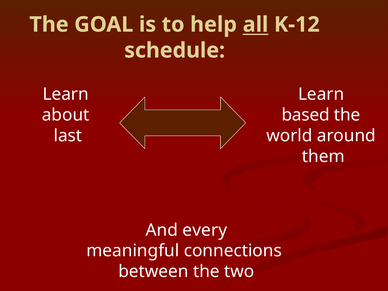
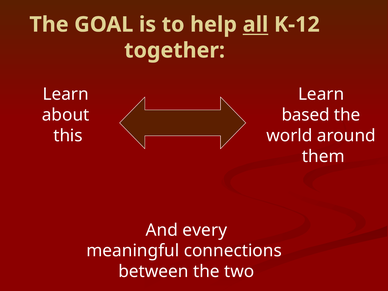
schedule: schedule -> together
last: last -> this
